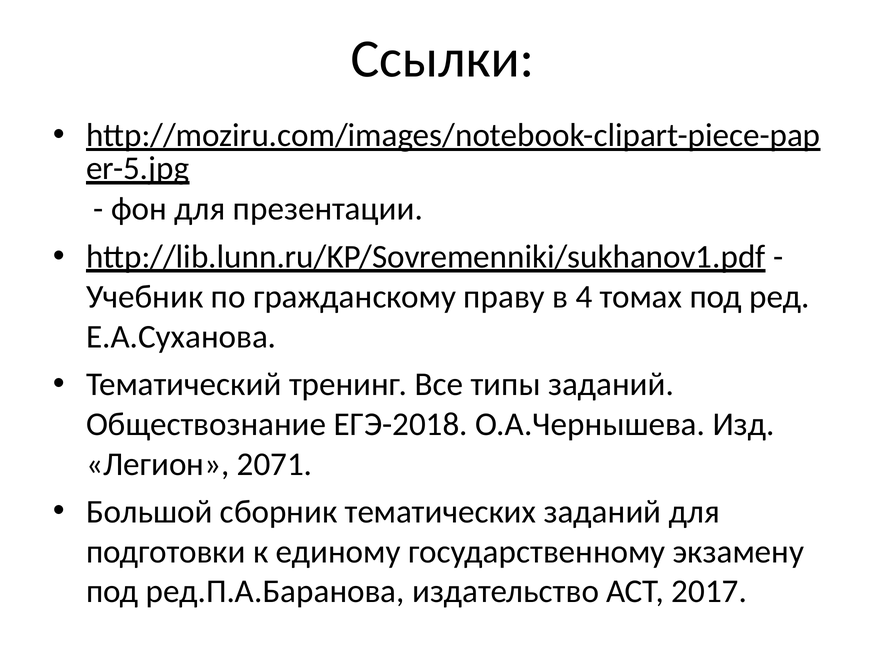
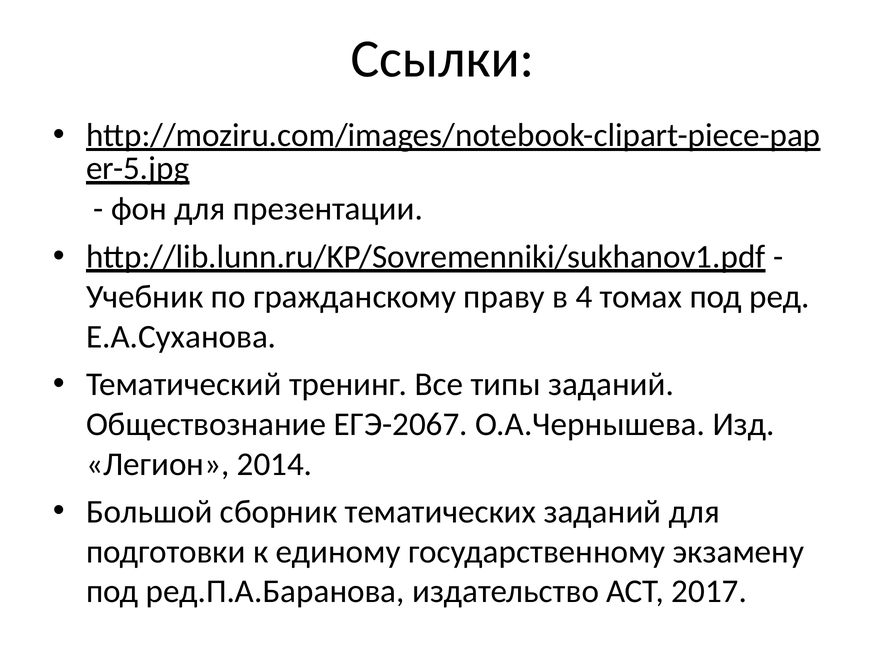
ЕГЭ-2018: ЕГЭ-2018 -> ЕГЭ-2067
2071: 2071 -> 2014
